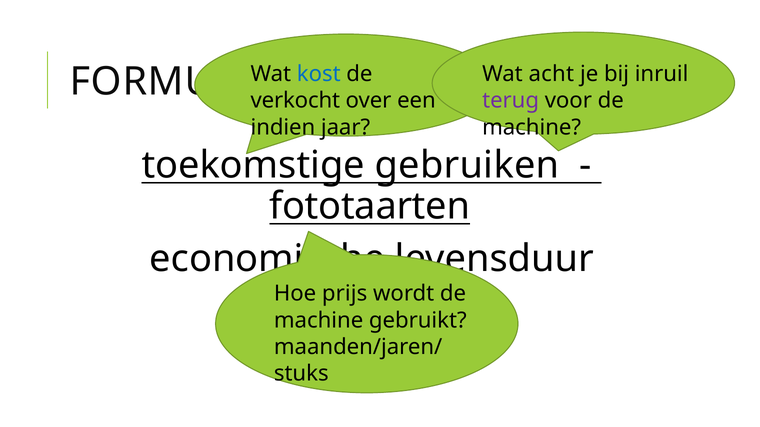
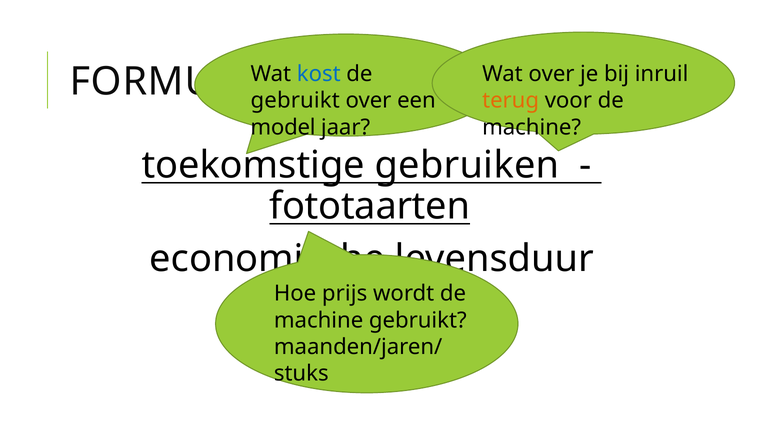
Wat acht: acht -> over
verkocht at (295, 101): verkocht -> gebruikt
terug colour: purple -> orange
indien: indien -> model
